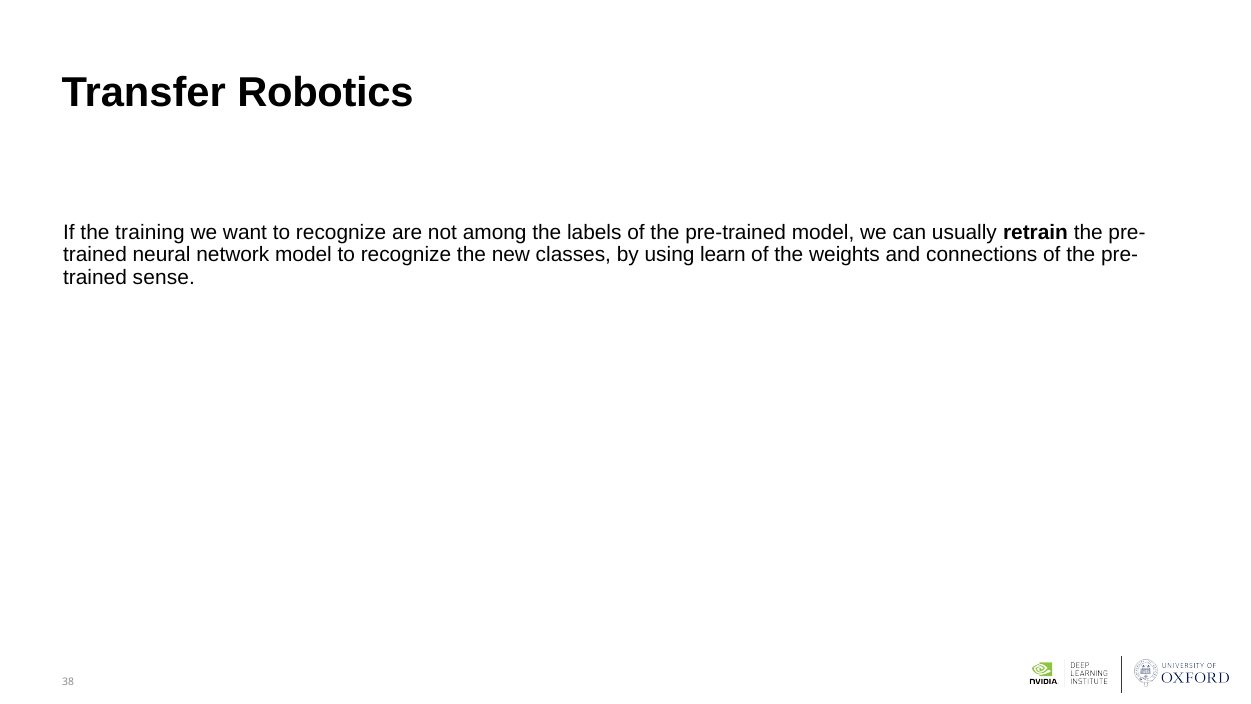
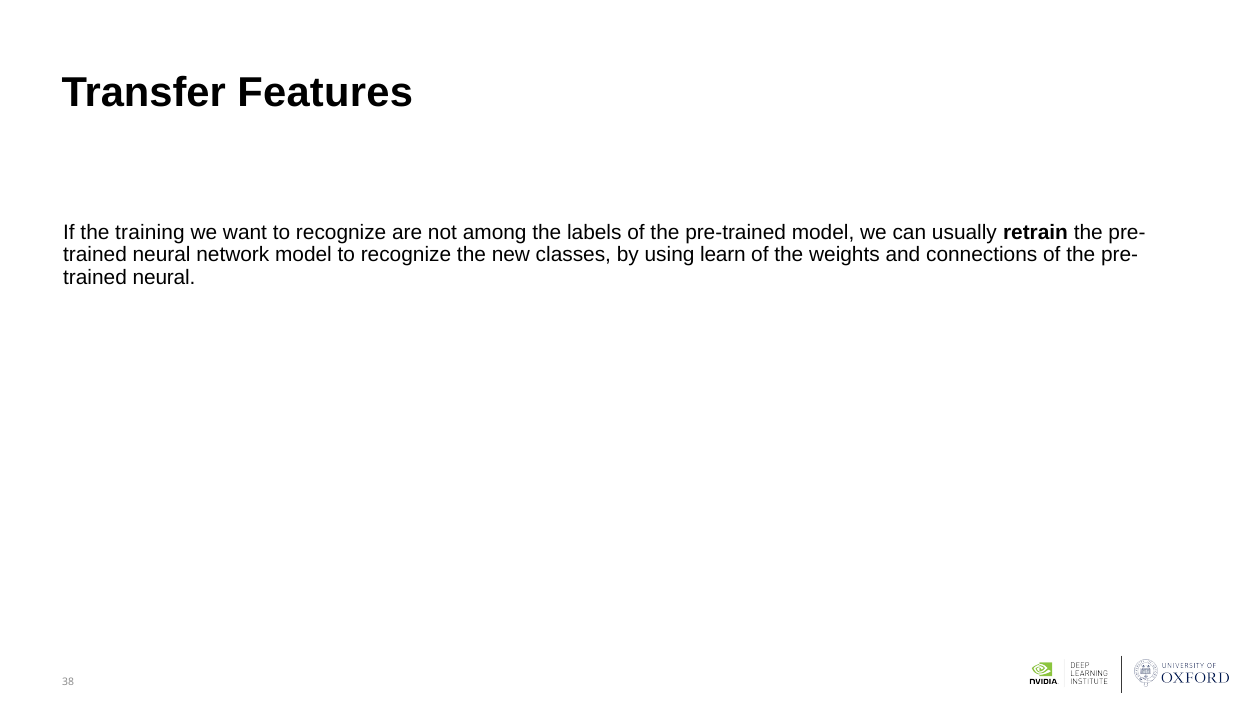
Robotics: Robotics -> Features
sense at (164, 277): sense -> neural
